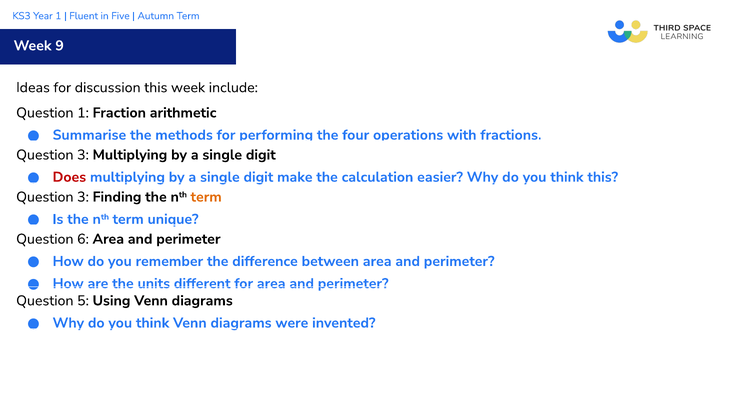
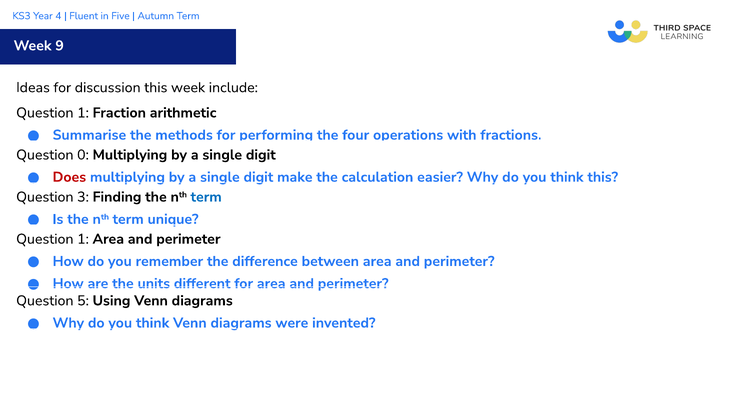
1 at (58, 16): 1 -> 4
3 at (83, 155): 3 -> 0
term at (206, 197) colour: orange -> blue
6 at (83, 239): 6 -> 1
